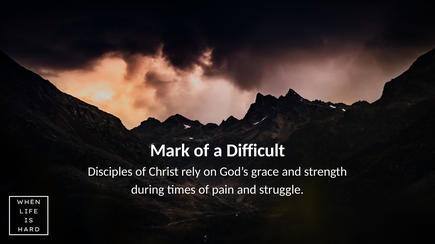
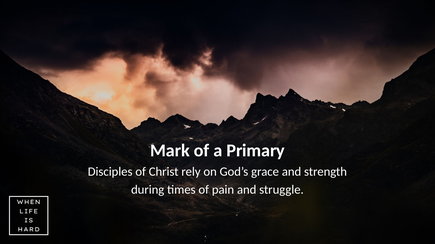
Difficult: Difficult -> Primary
